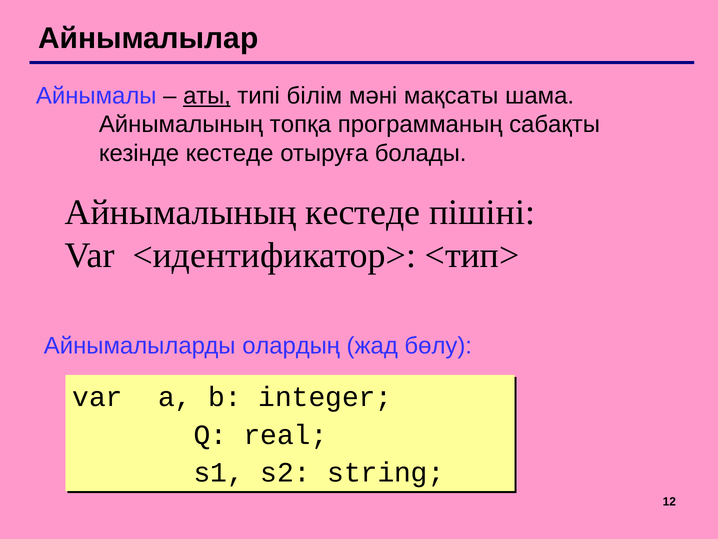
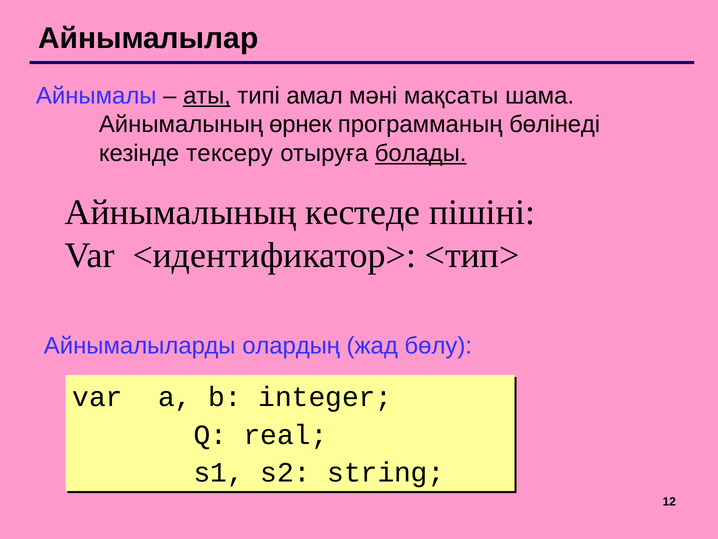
білім: білім -> амал
топқа: топқа -> өрнек
сабақты: сабақты -> бөлінеді
кезінде кестеде: кестеде -> тексеру
болады underline: none -> present
